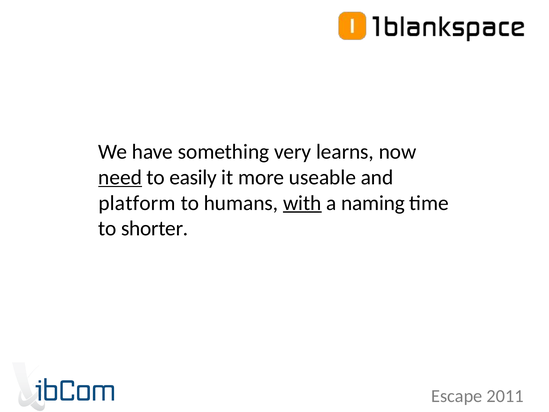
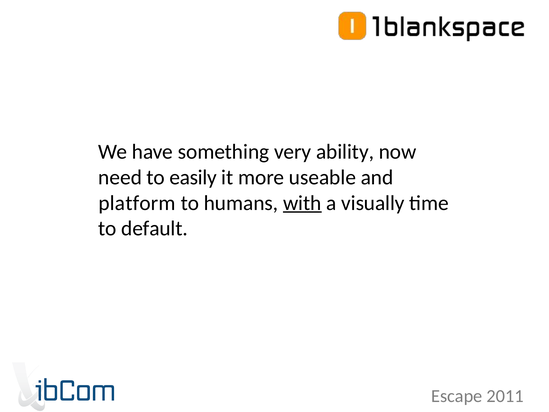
learns: learns -> ability
need underline: present -> none
naming: naming -> visually
shorter: shorter -> default
